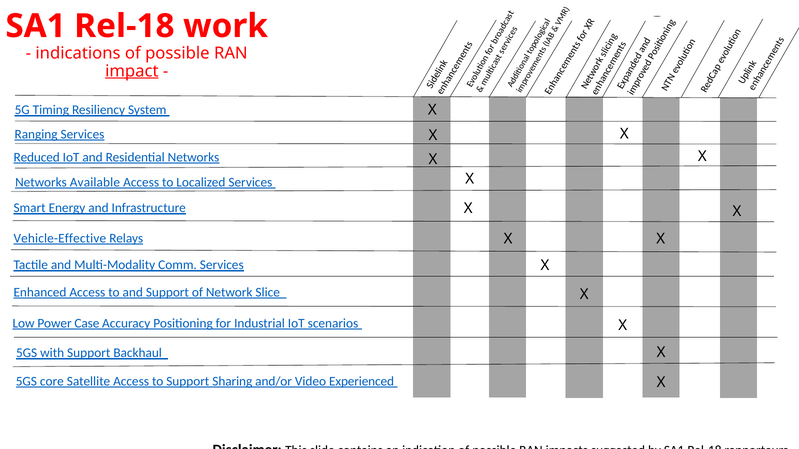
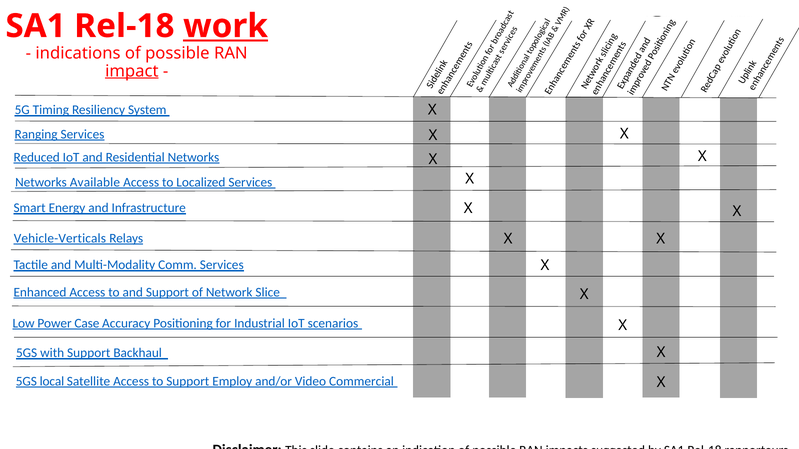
work underline: none -> present
Vehicle-Effective: Vehicle-Effective -> Vehicle-Verticals
core: core -> local
Sharing: Sharing -> Employ
Experienced: Experienced -> Commercial
